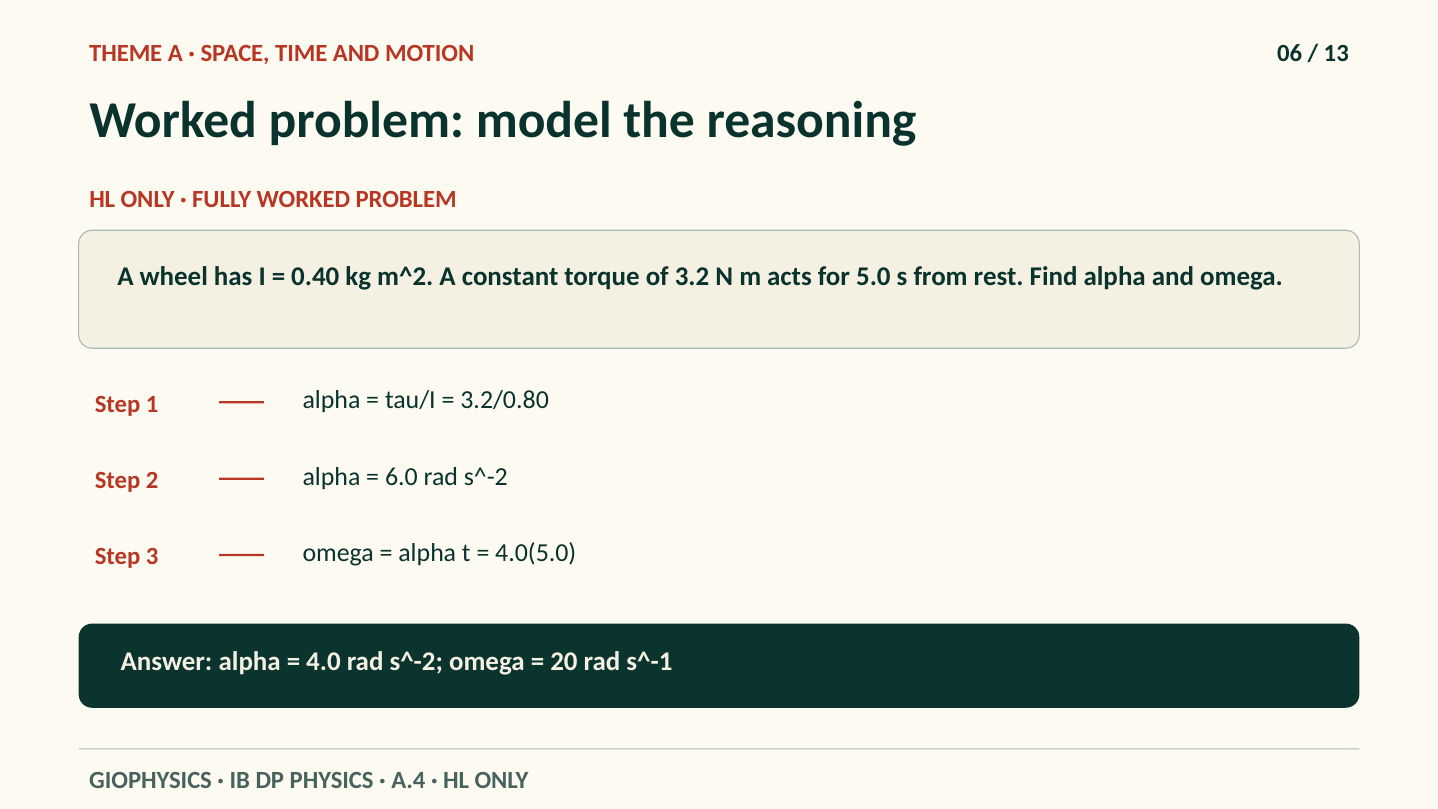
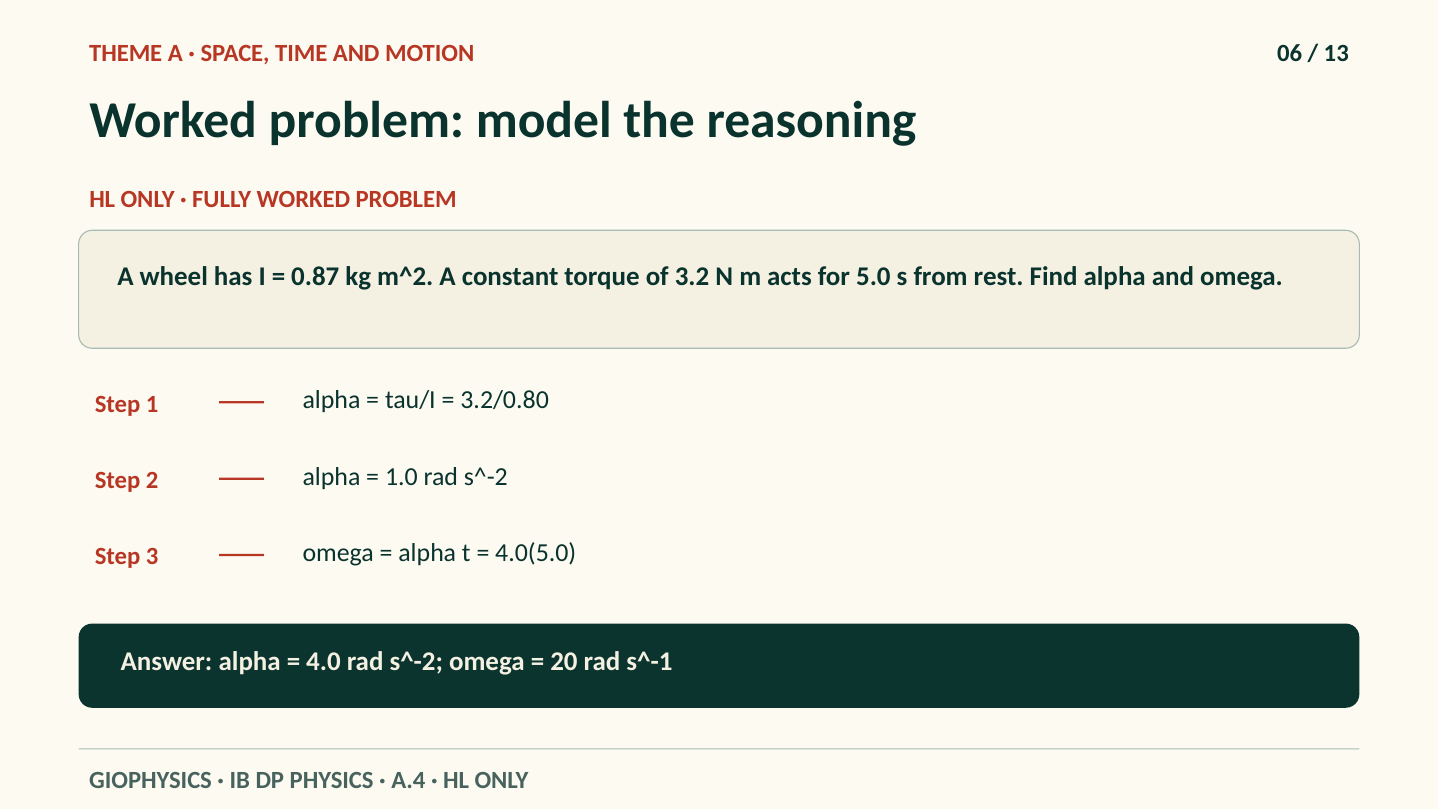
0.40: 0.40 -> 0.87
6.0: 6.0 -> 1.0
